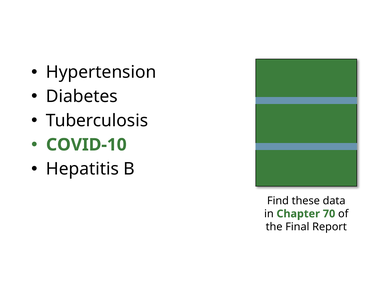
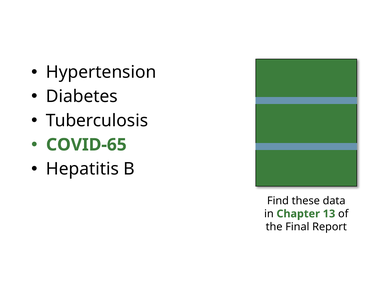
COVID-10: COVID-10 -> COVID-65
70: 70 -> 13
